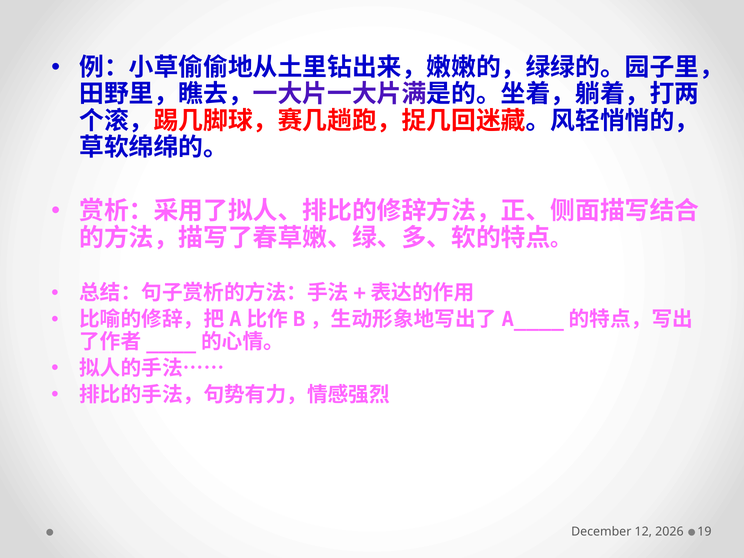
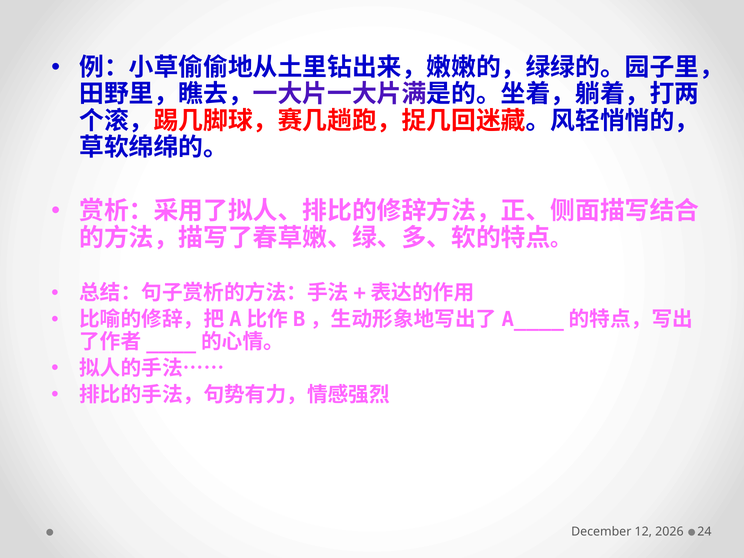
19: 19 -> 24
